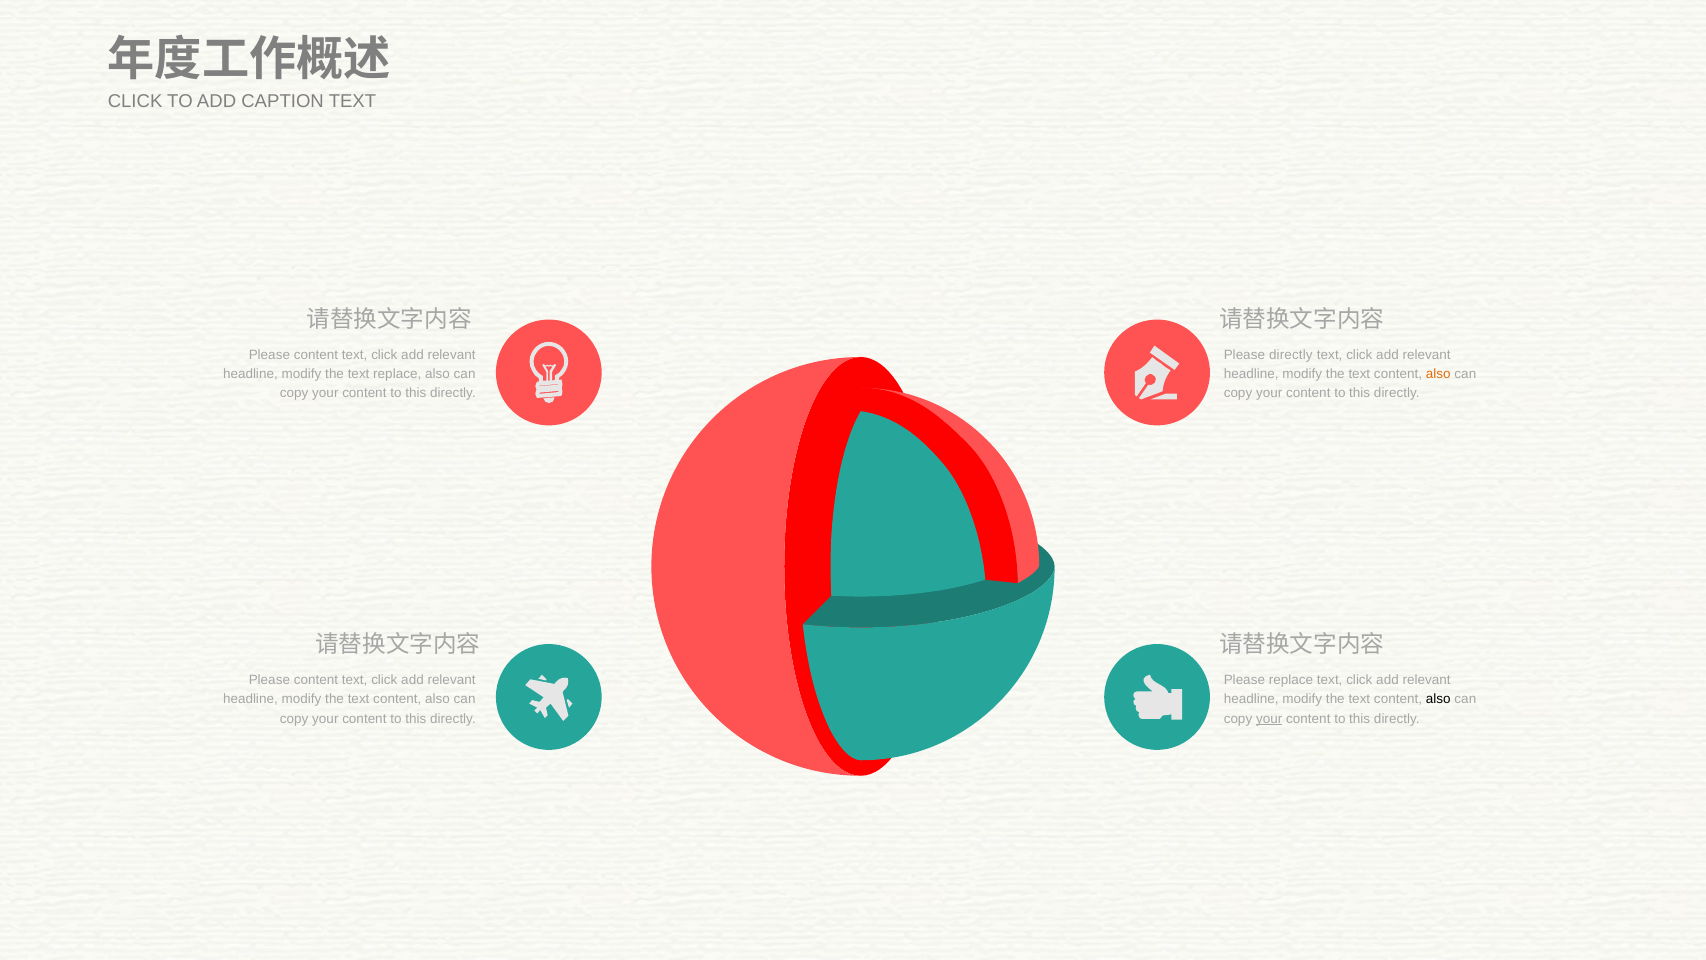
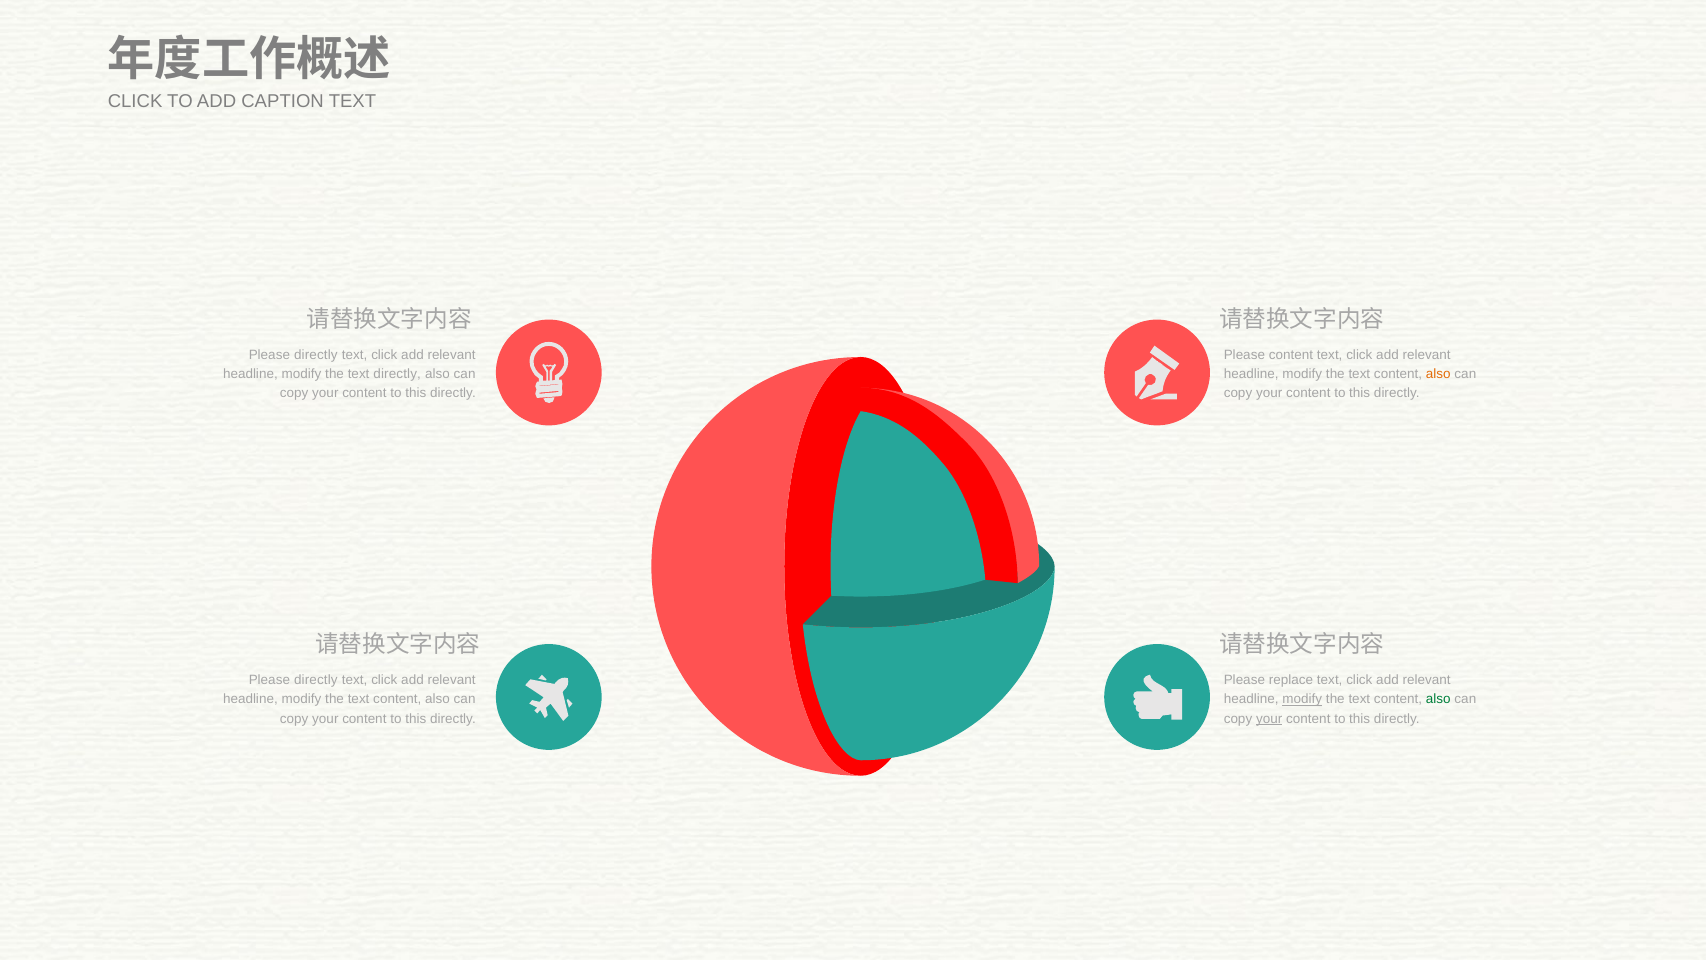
content at (316, 355): content -> directly
Please directly: directly -> content
text replace: replace -> directly
content at (316, 680): content -> directly
modify at (1302, 699) underline: none -> present
also at (1438, 699) colour: black -> green
